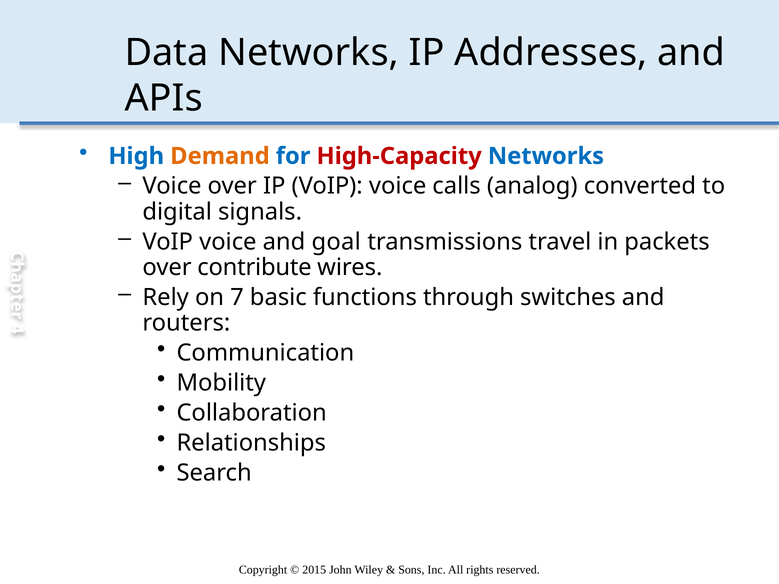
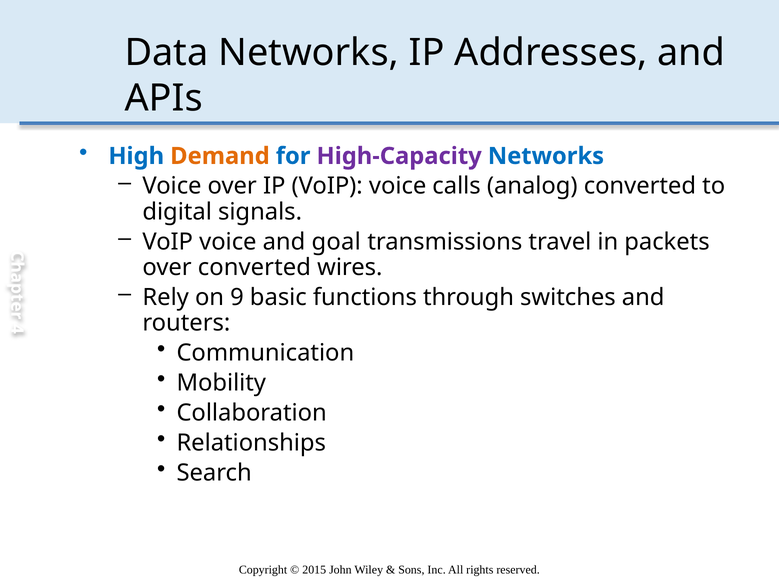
High-Capacity colour: red -> purple
over contribute: contribute -> converted
7: 7 -> 9
